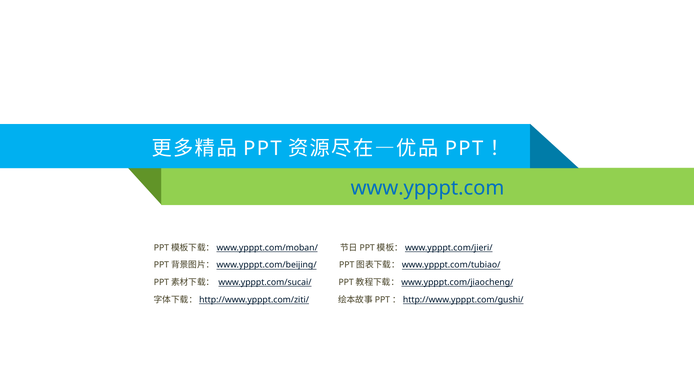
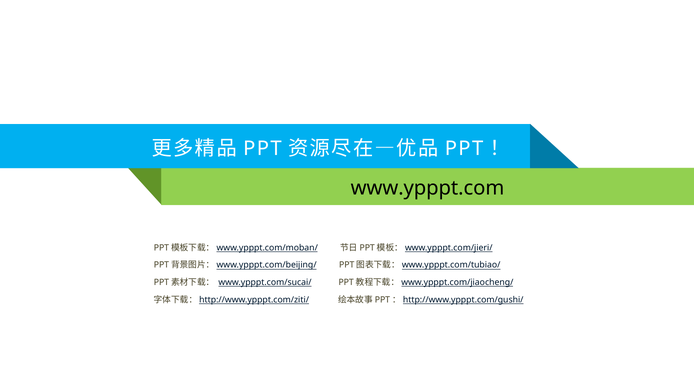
www.ypppt.com colour: blue -> black
